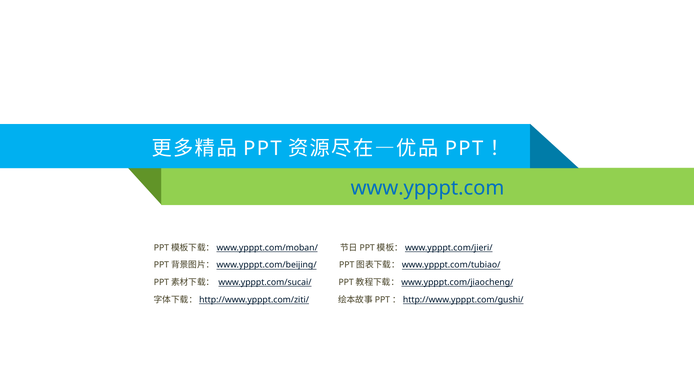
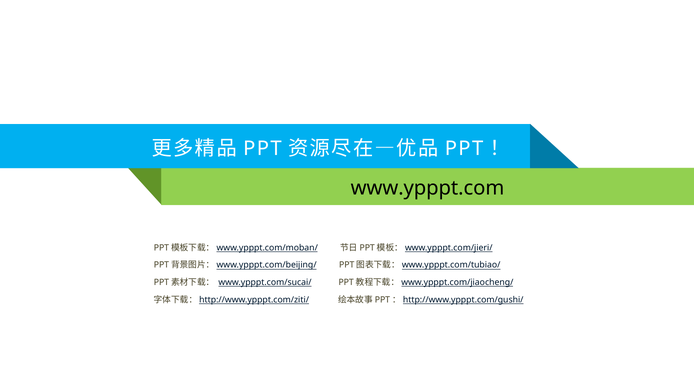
www.ypppt.com colour: blue -> black
